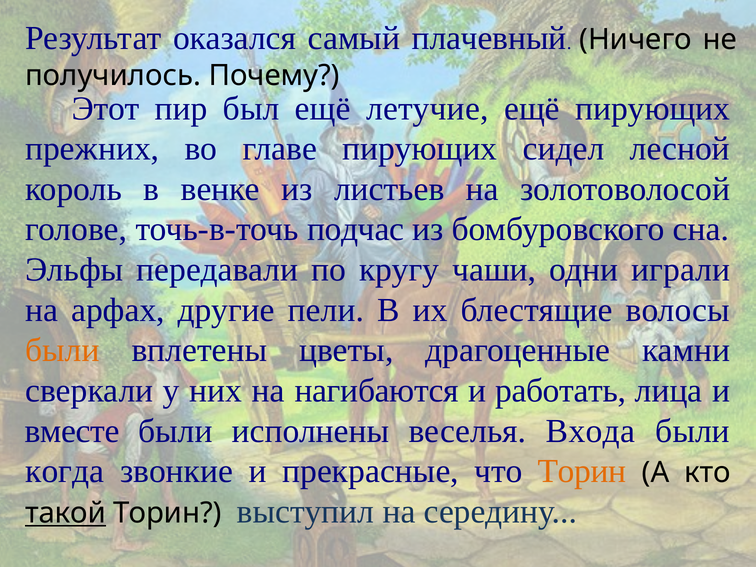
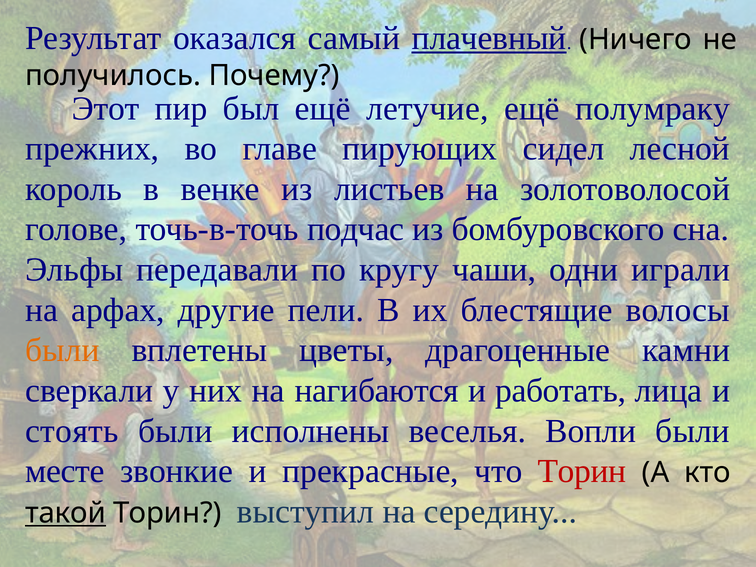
плачевный underline: none -> present
ещё пирующих: пирующих -> полумраку
вместе: вместе -> стоять
Входа: Входа -> Вопли
когда: когда -> месте
Торин at (582, 471) colour: orange -> red
